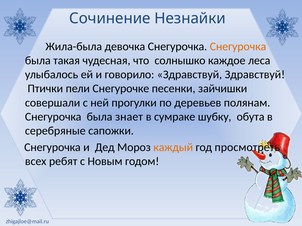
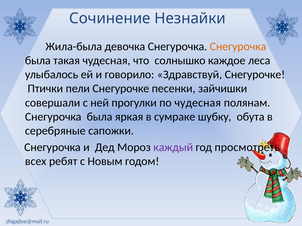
Здравствуй Здравствуй: Здравствуй -> Снегурочке
по деревьев: деревьев -> чудесная
знает: знает -> яркая
каждый colour: orange -> purple
